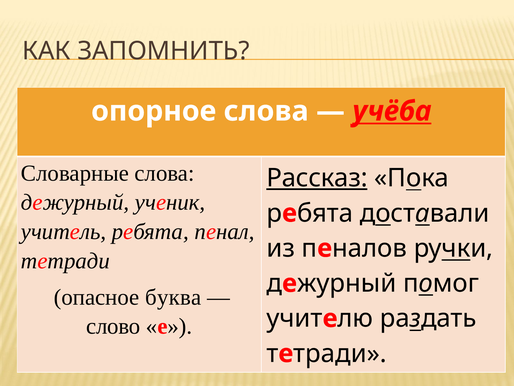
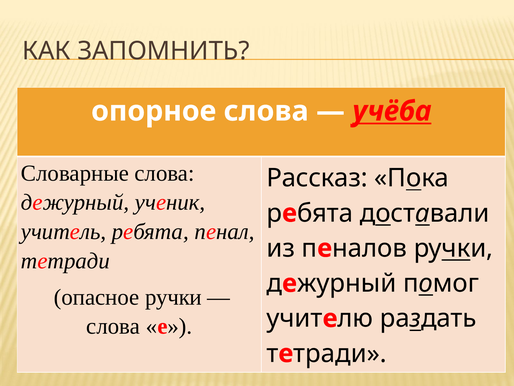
Рассказ underline: present -> none
опасное буква: буква -> ручки
слово at (113, 326): слово -> слова
